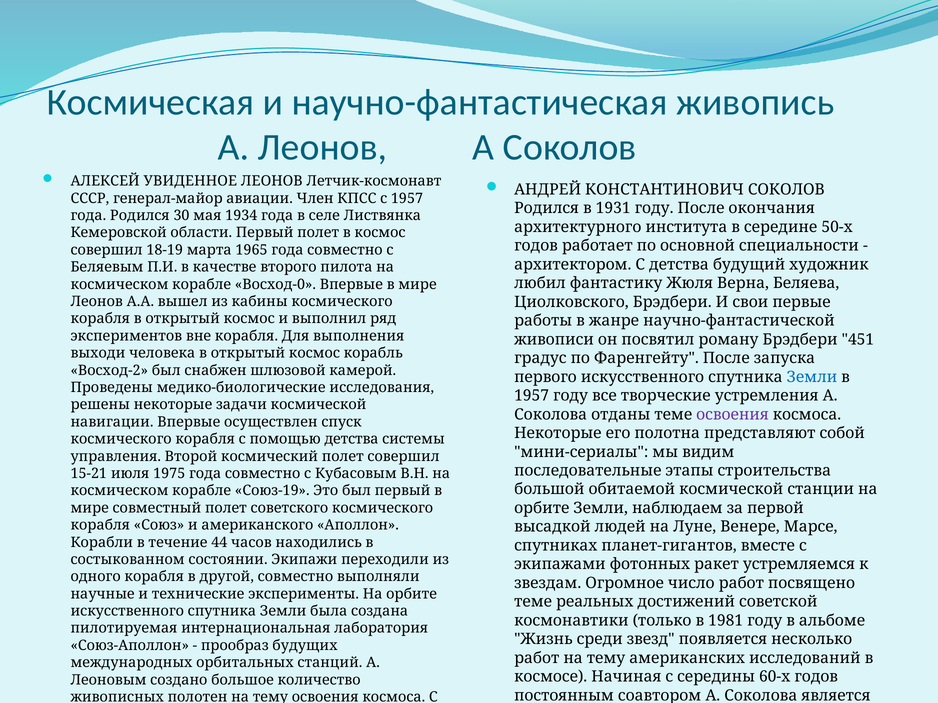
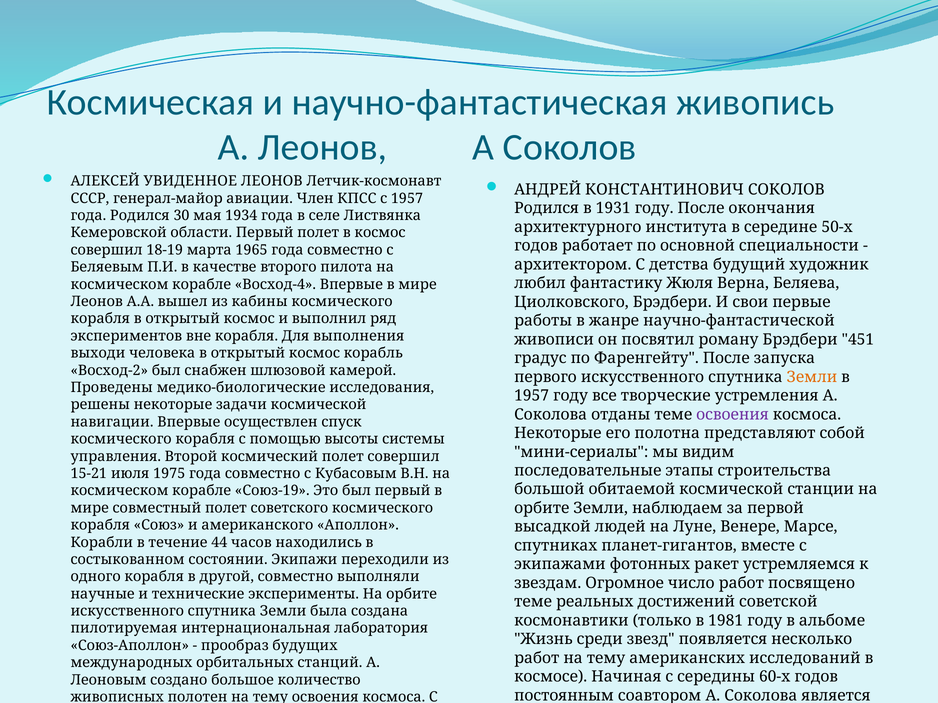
Восход-0: Восход-0 -> Восход-4
Земли at (812, 377) colour: blue -> orange
помощью детства: детства -> высоты
